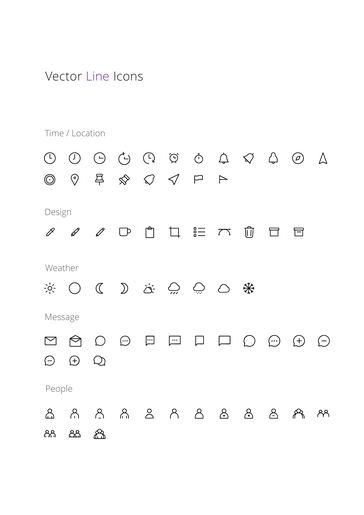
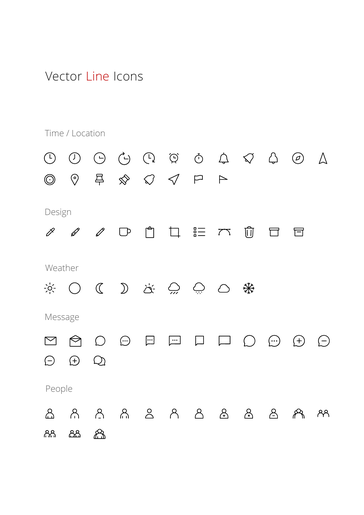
Line colour: purple -> red
